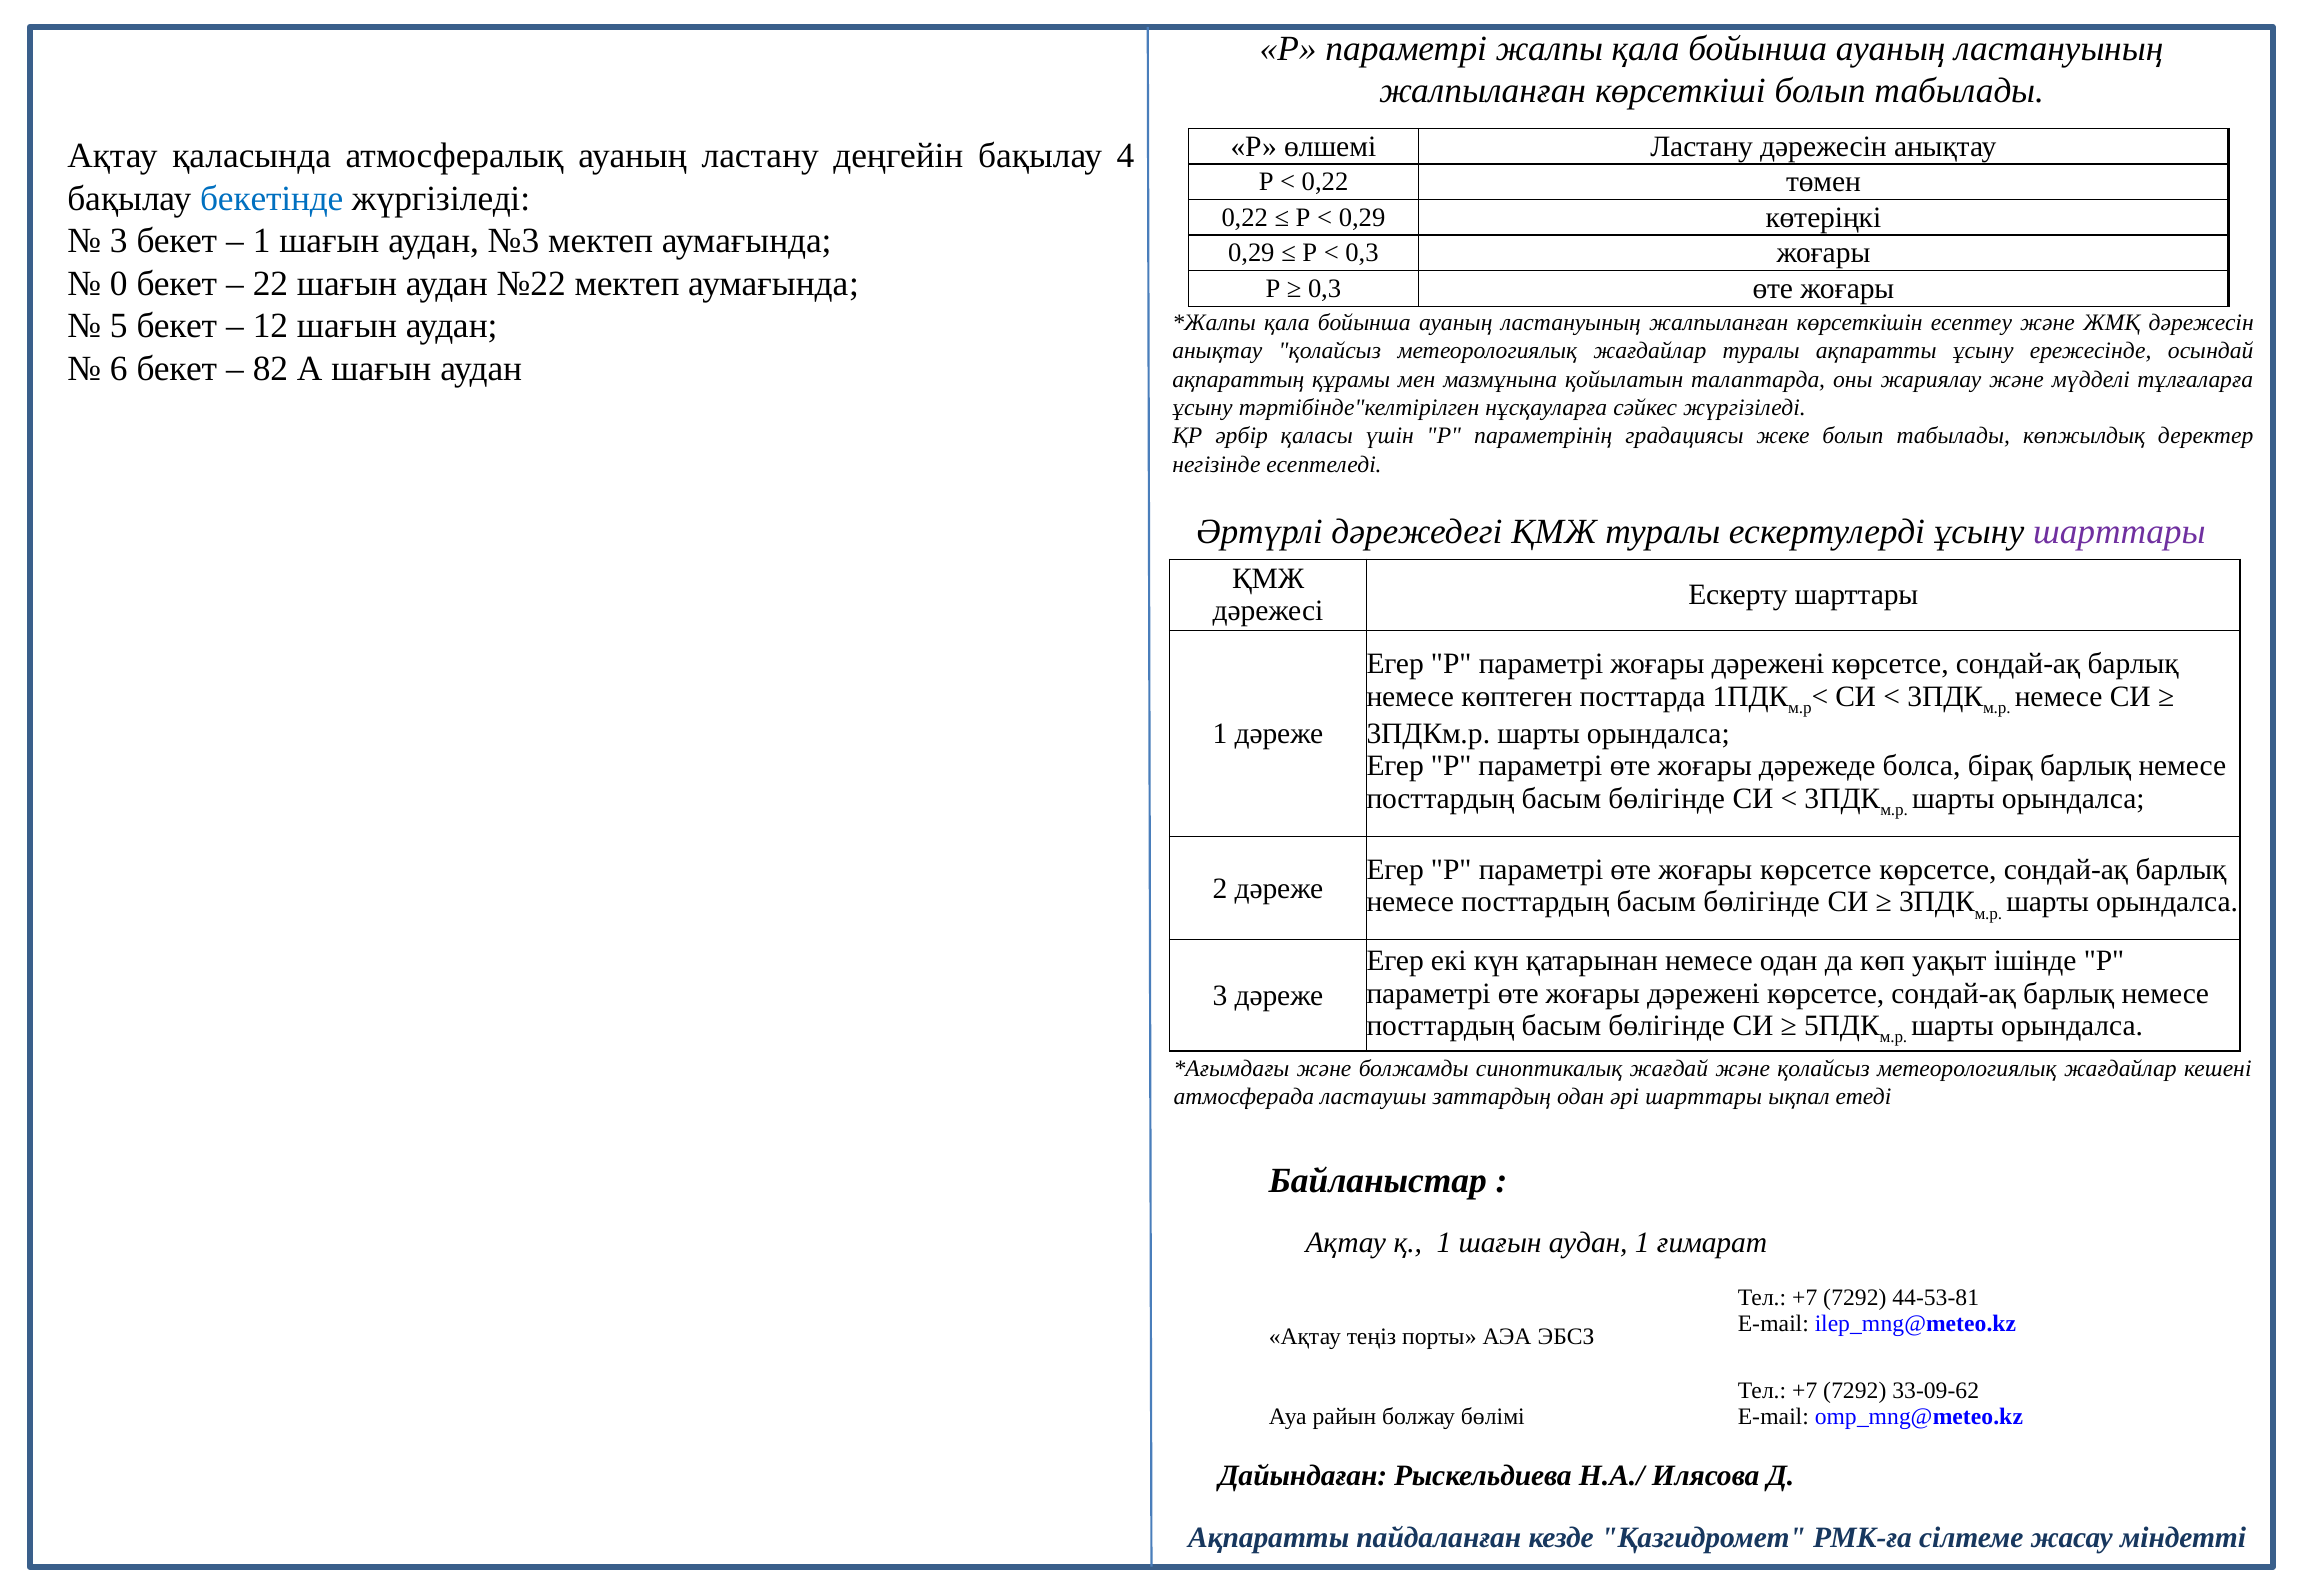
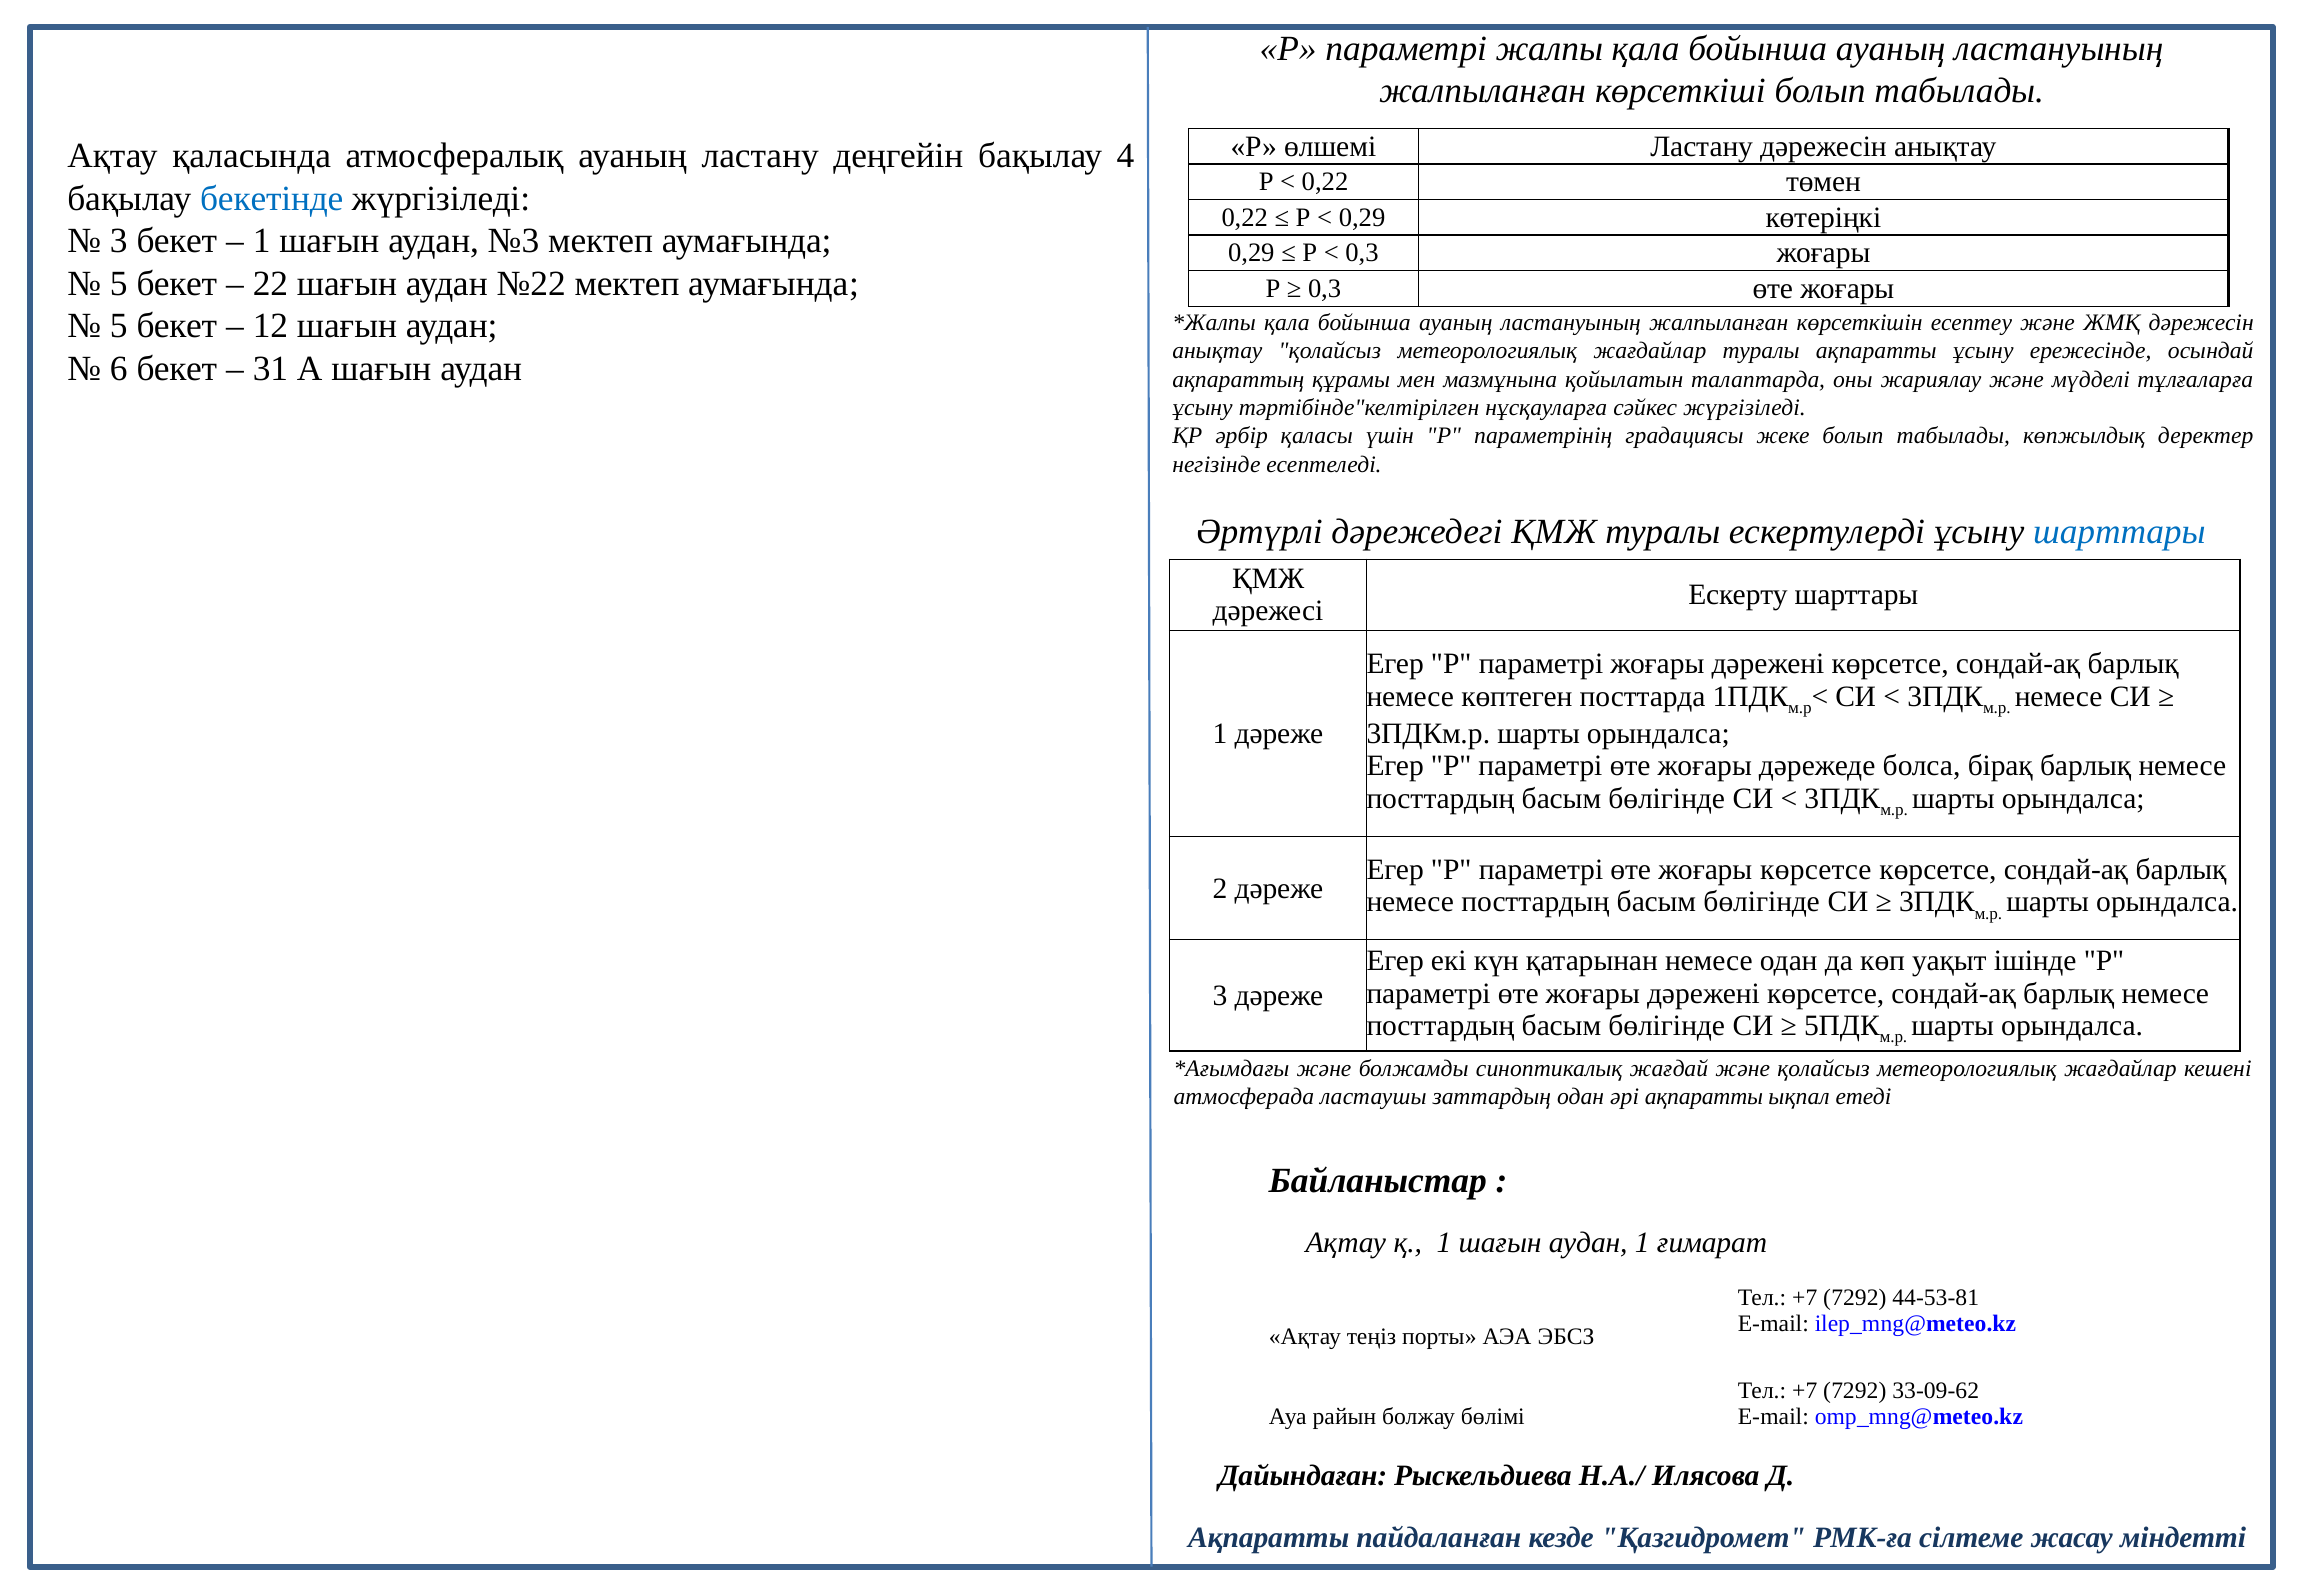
0 at (119, 283): 0 -> 5
82: 82 -> 31
шарттары at (2119, 532) colour: purple -> blue
әрі шарттары: шарттары -> ақпаратты
